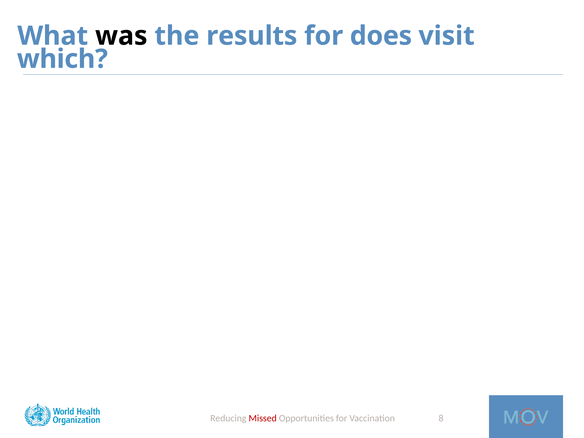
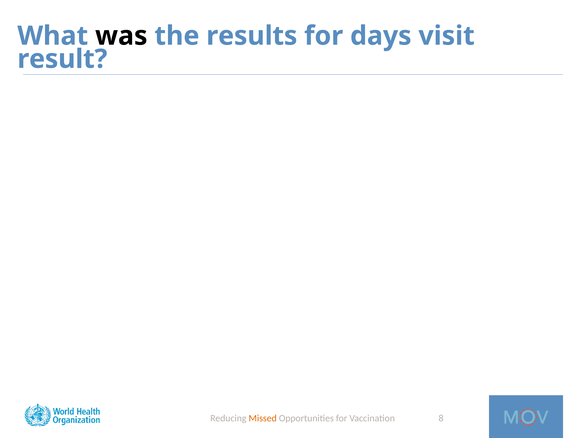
does: does -> days
which: which -> result
Missed colour: red -> orange
